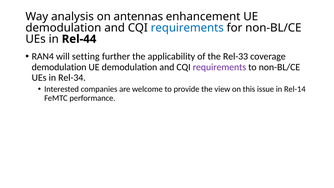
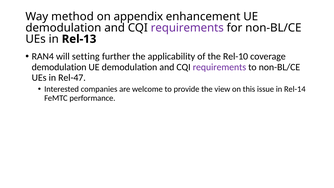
analysis: analysis -> method
antennas: antennas -> appendix
requirements at (187, 28) colour: blue -> purple
Rel-44: Rel-44 -> Rel-13
Rel-33: Rel-33 -> Rel-10
Rel-34: Rel-34 -> Rel-47
